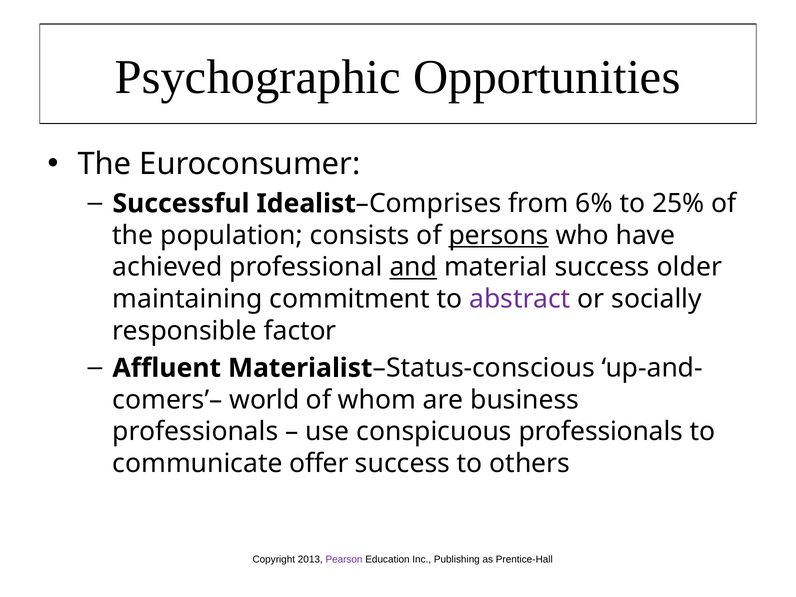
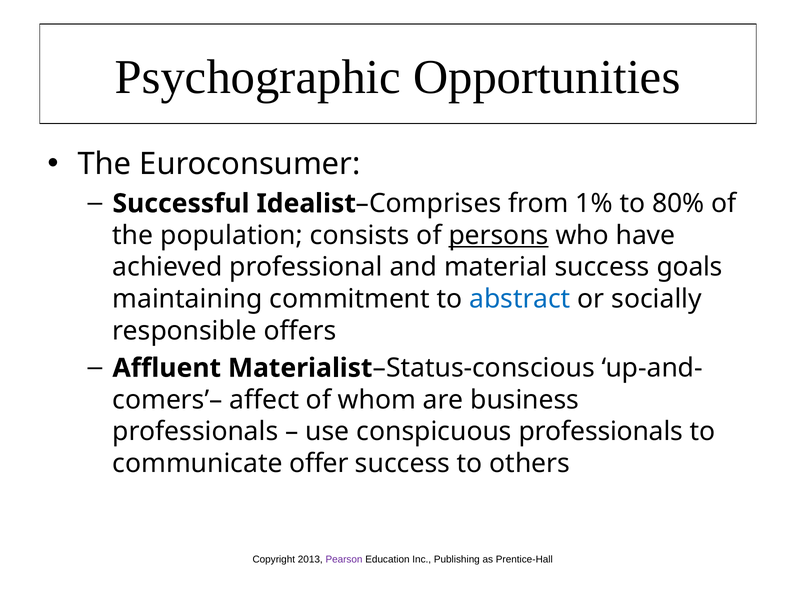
6%: 6% -> 1%
25%: 25% -> 80%
and underline: present -> none
older: older -> goals
abstract colour: purple -> blue
factor: factor -> offers
world: world -> affect
